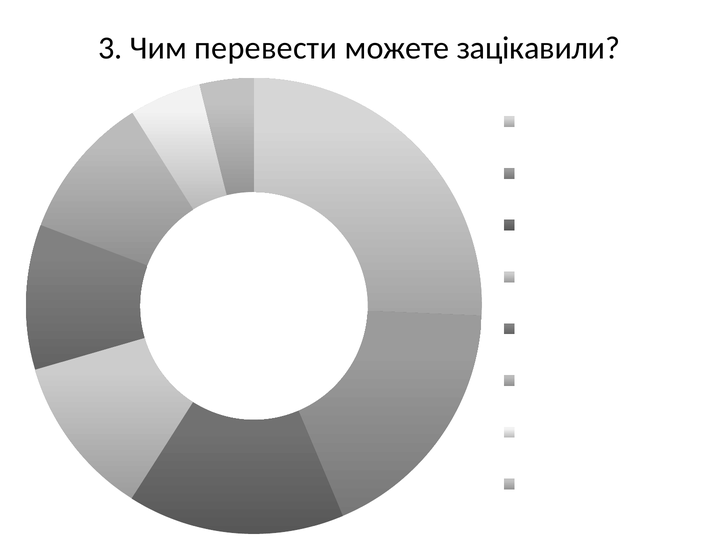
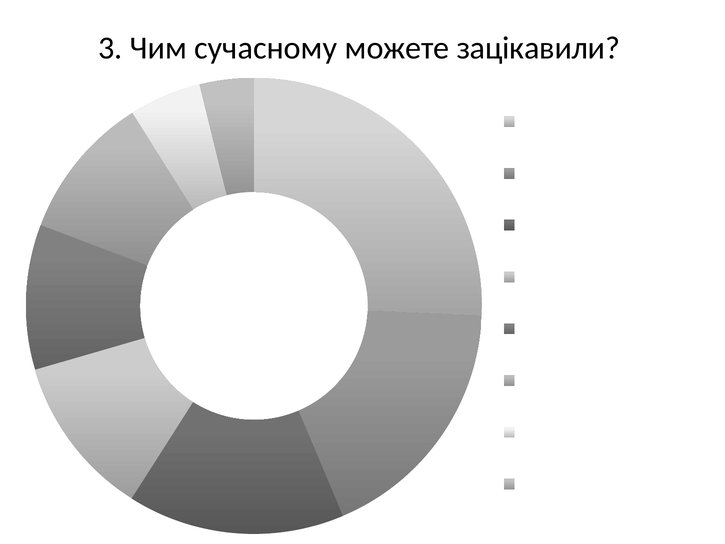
Чим перевести: перевести -> сучасному
